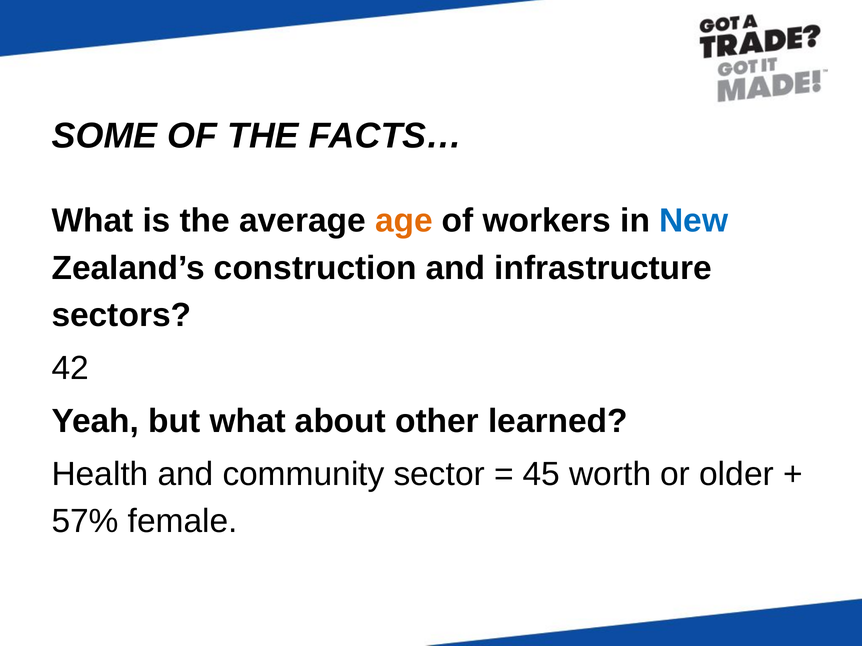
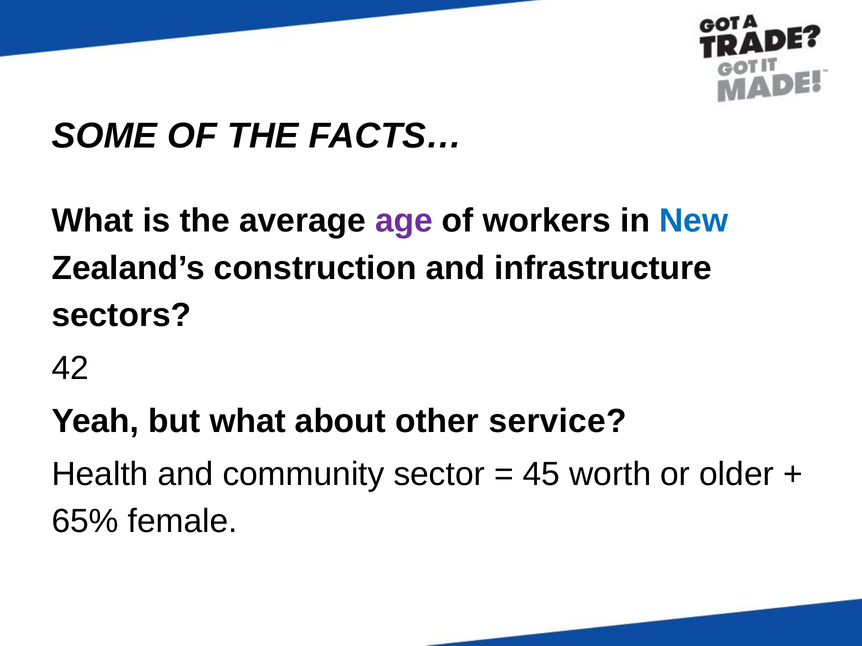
age colour: orange -> purple
learned: learned -> service
57%: 57% -> 65%
